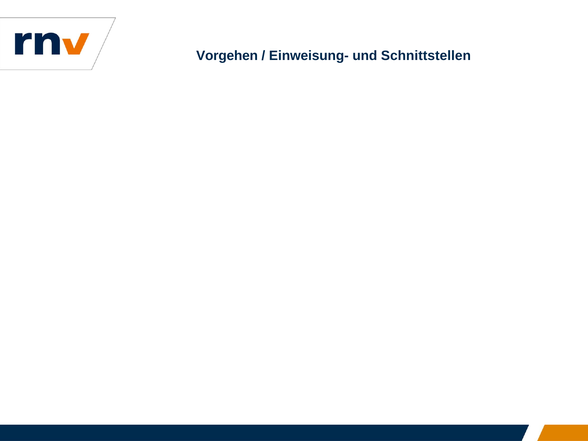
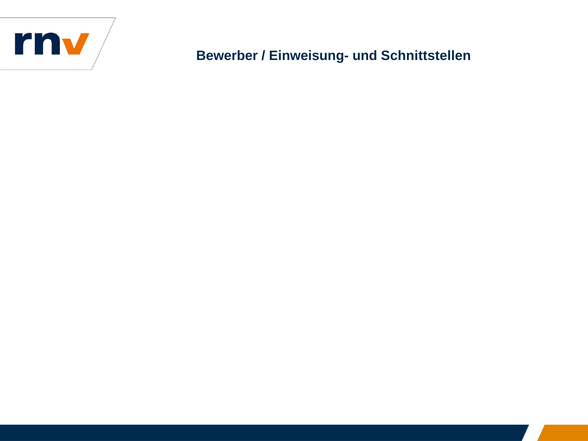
Vorgehen: Vorgehen -> Bewerber
